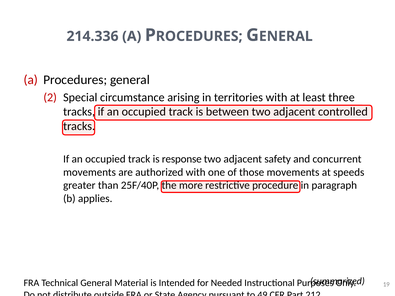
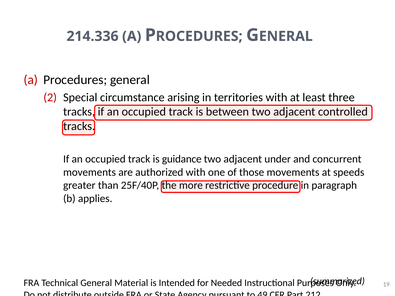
response: response -> guidance
safety: safety -> under
